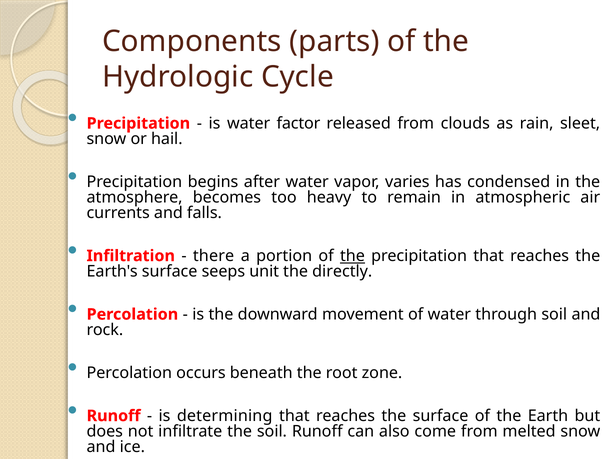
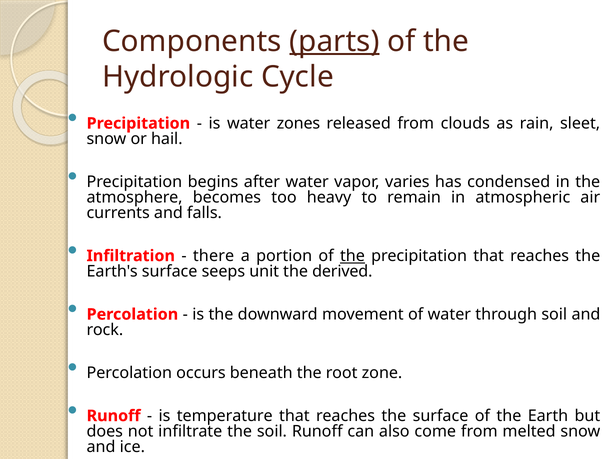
parts underline: none -> present
factor: factor -> zones
directly: directly -> derived
determining: determining -> temperature
